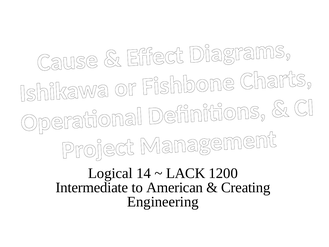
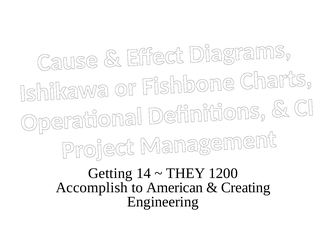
Logical: Logical -> Getting
LACK: LACK -> THEY
Intermediate: Intermediate -> Accomplish
